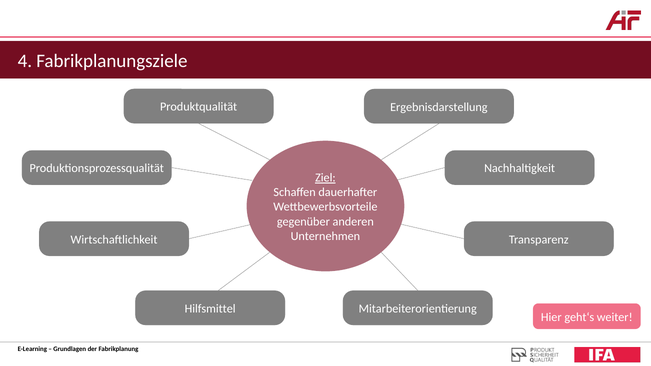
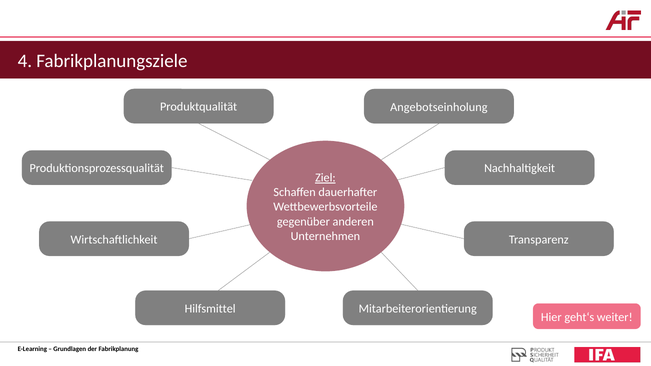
Ergebnisdarstellung: Ergebnisdarstellung -> Angebotseinholung
